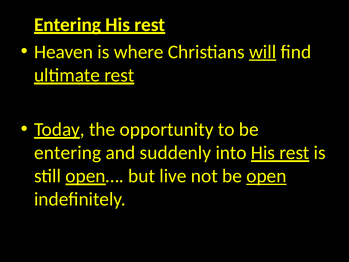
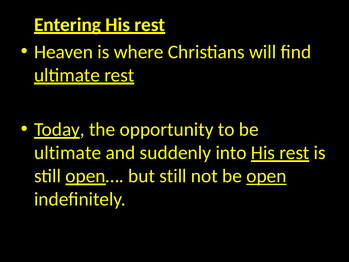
will underline: present -> none
entering at (68, 153): entering -> ultimate
but live: live -> still
